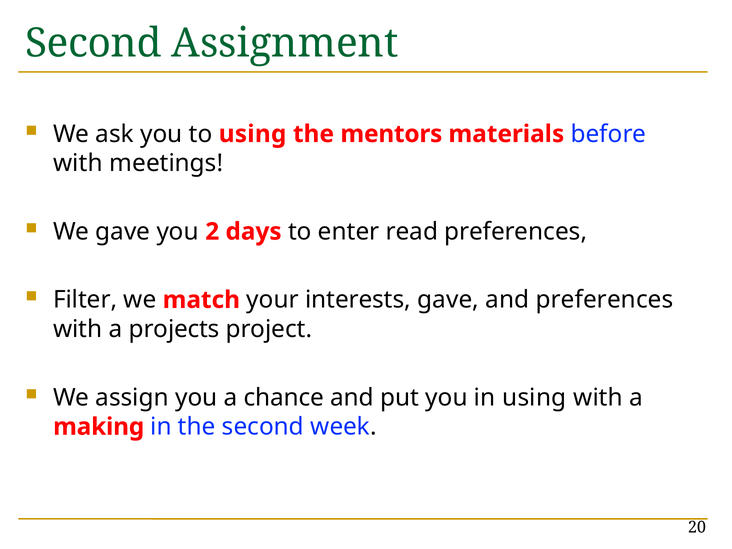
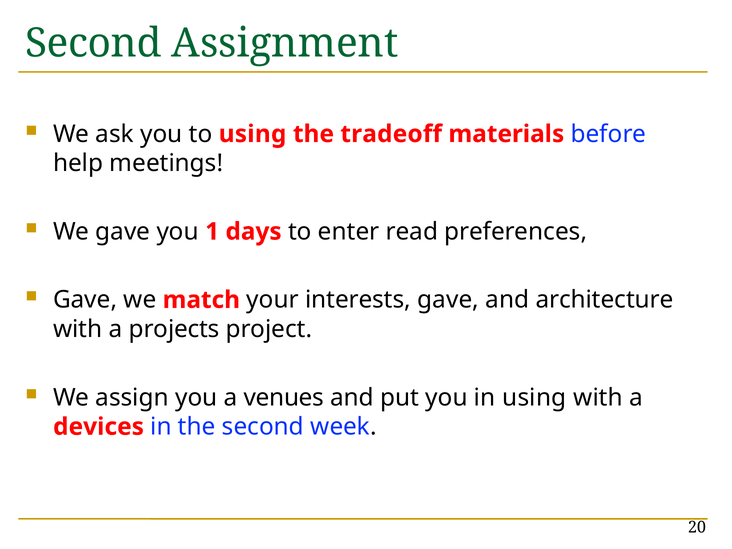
mentors: mentors -> tradeoff
with at (78, 163): with -> help
2: 2 -> 1
Filter at (85, 300): Filter -> Gave
and preferences: preferences -> architecture
chance: chance -> venues
making: making -> devices
